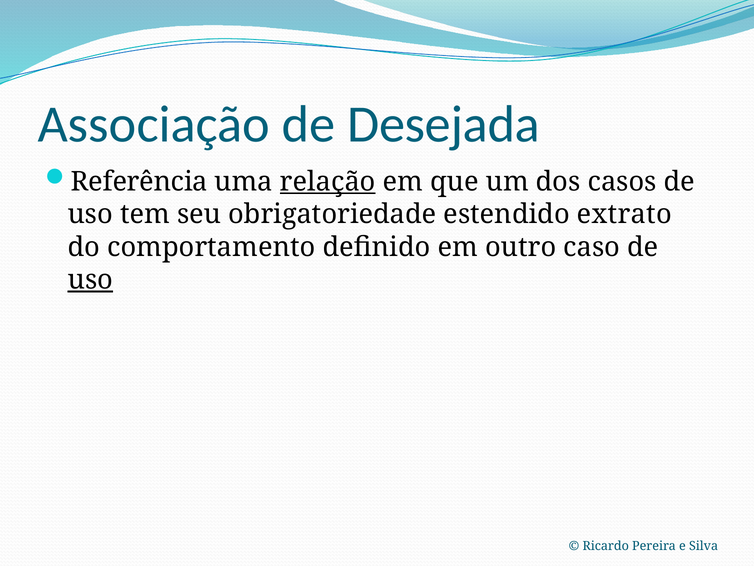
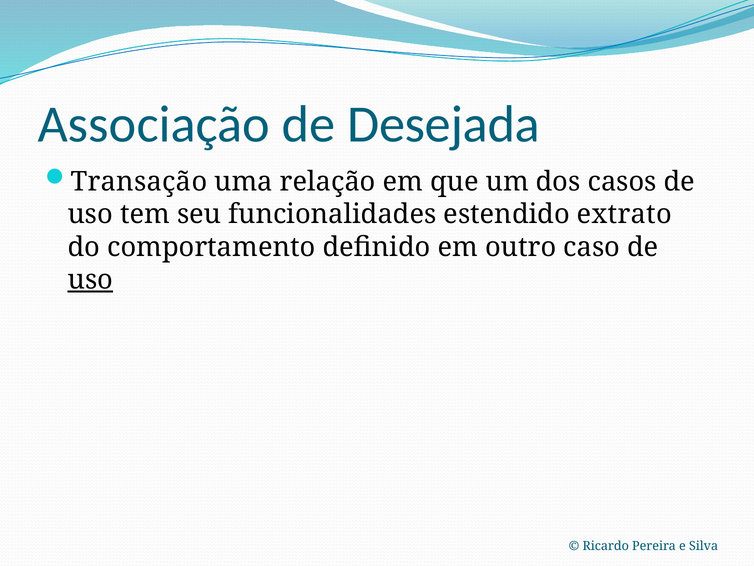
Referência: Referência -> Transação
relação underline: present -> none
obrigatoriedade: obrigatoriedade -> funcionalidades
